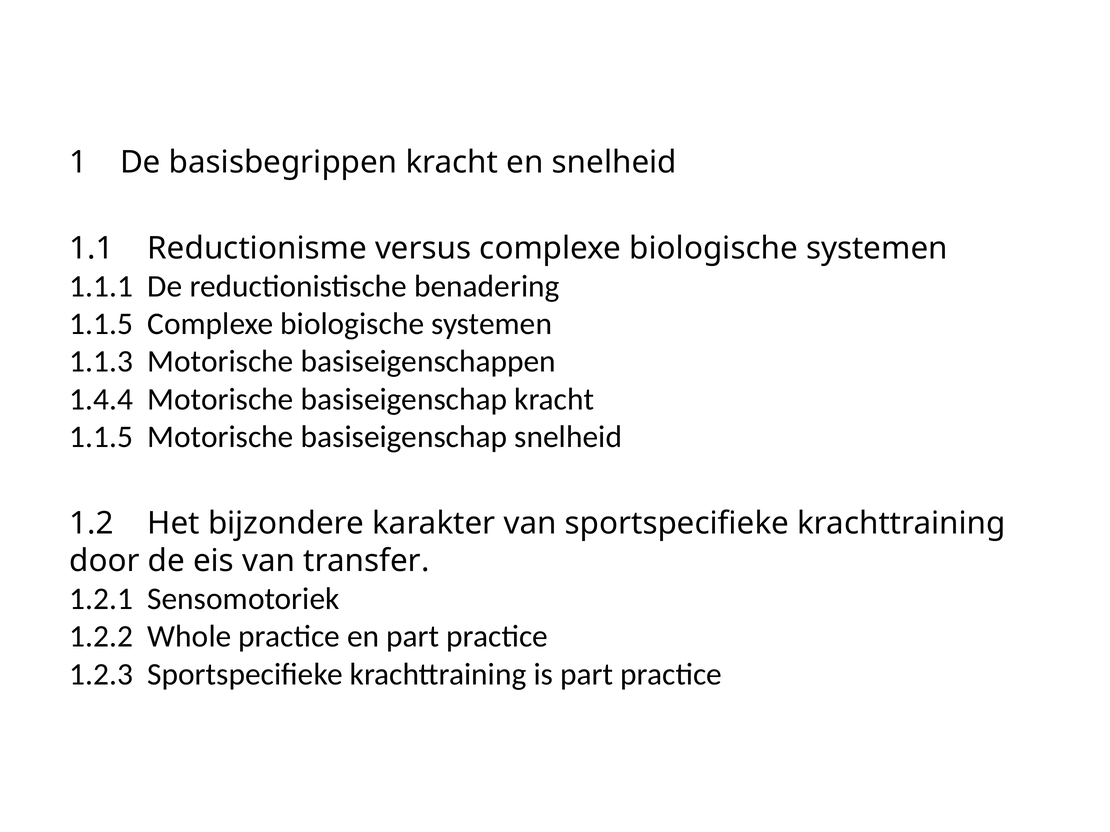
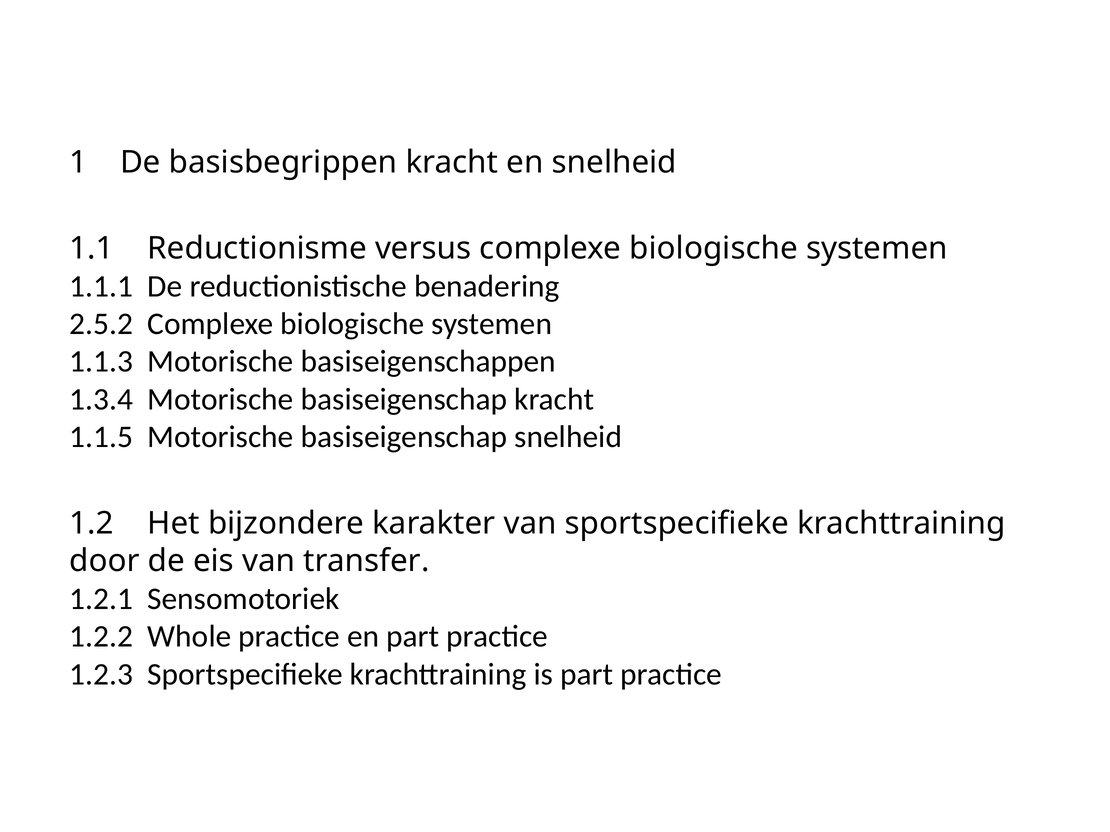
1.1.5 at (101, 324): 1.1.5 -> 2.5.2
1.4.4: 1.4.4 -> 1.3.4
